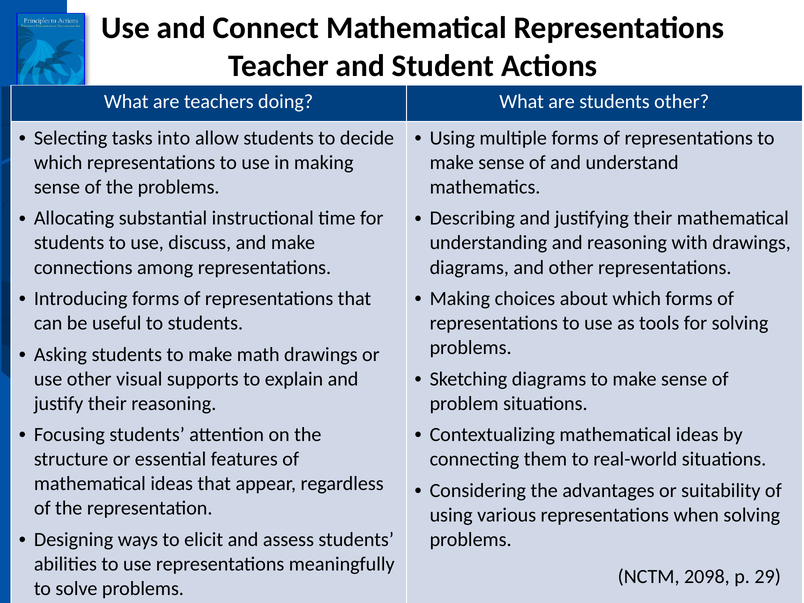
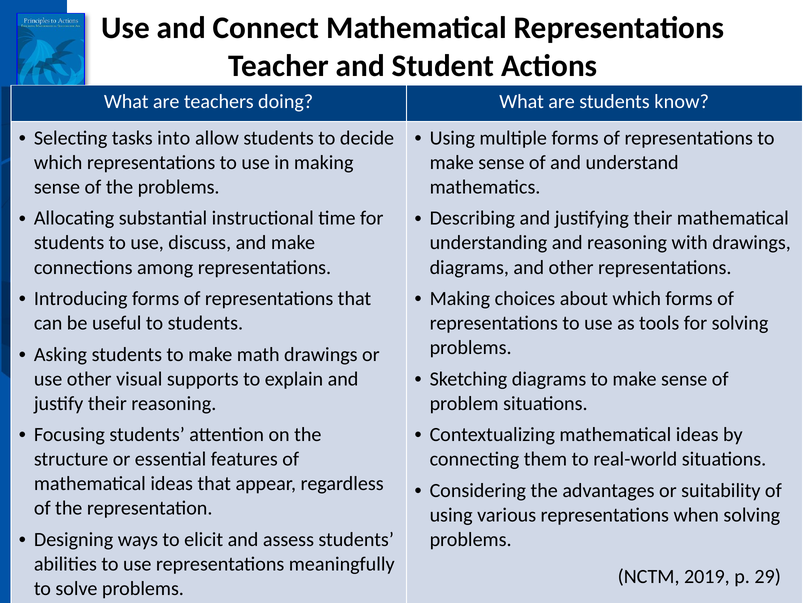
students other: other -> know
2098: 2098 -> 2019
